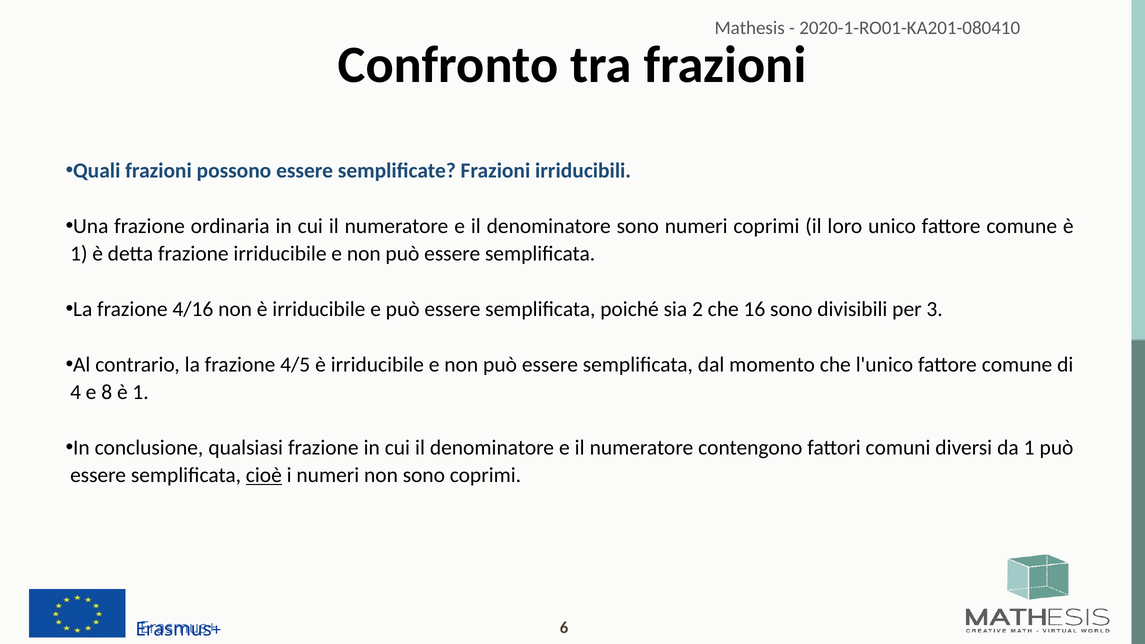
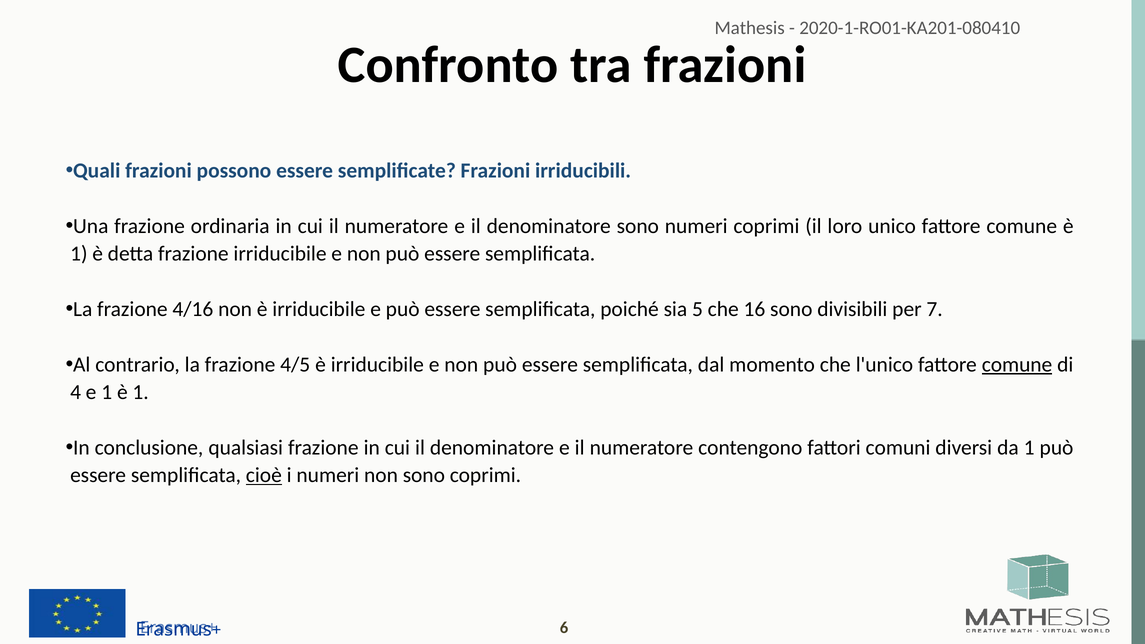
2: 2 -> 5
3: 3 -> 7
comune at (1017, 365) underline: none -> present
e 8: 8 -> 1
